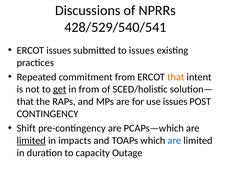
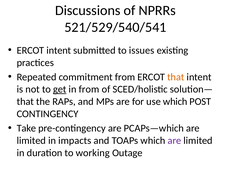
428/529/540/541: 428/529/540/541 -> 521/529/540/541
ERCOT issues: issues -> intent
use issues: issues -> which
Shift: Shift -> Take
limited at (31, 141) underline: present -> none
are at (174, 141) colour: blue -> purple
capacity: capacity -> working
